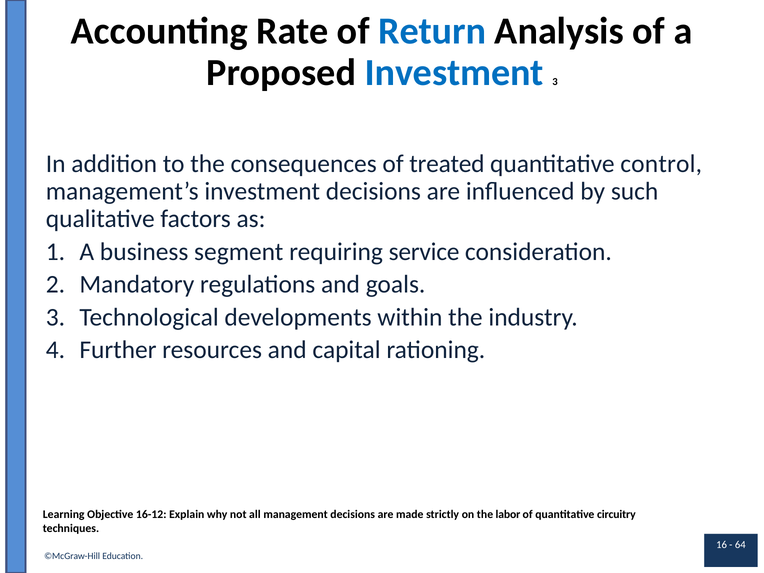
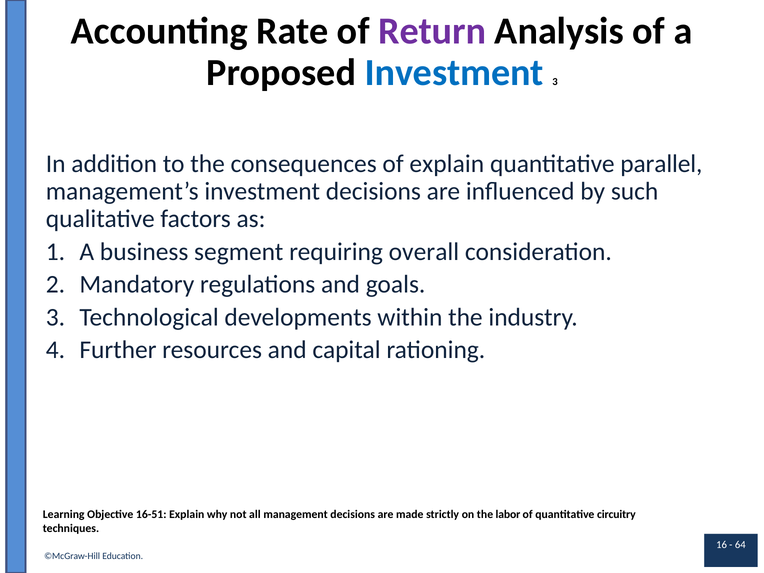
Return colour: blue -> purple
of treated: treated -> explain
control: control -> parallel
service: service -> overall
16-12: 16-12 -> 16-51
